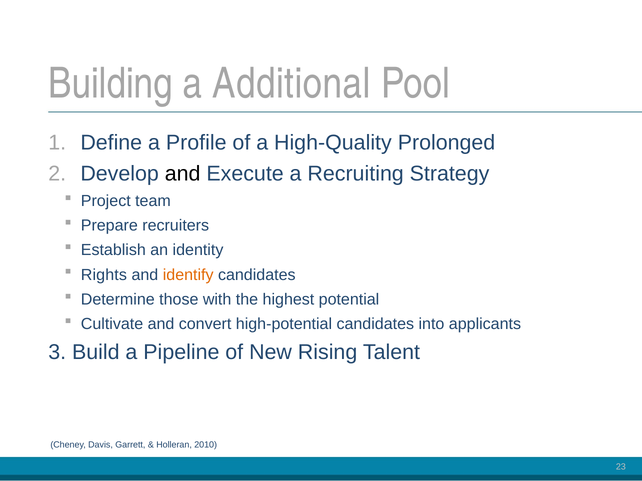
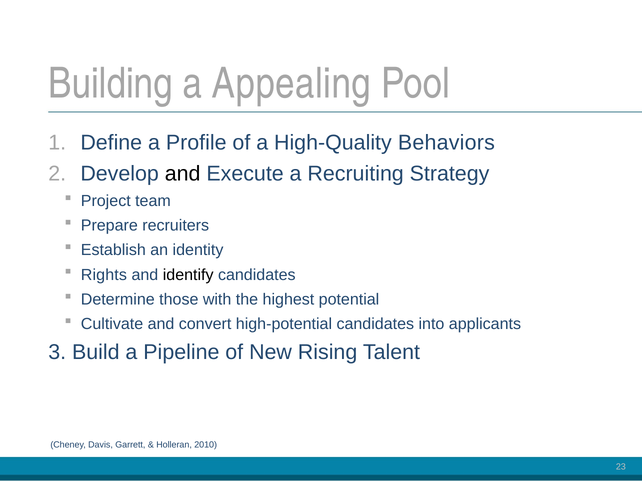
Additional: Additional -> Appealing
Prolonged: Prolonged -> Behaviors
identify colour: orange -> black
